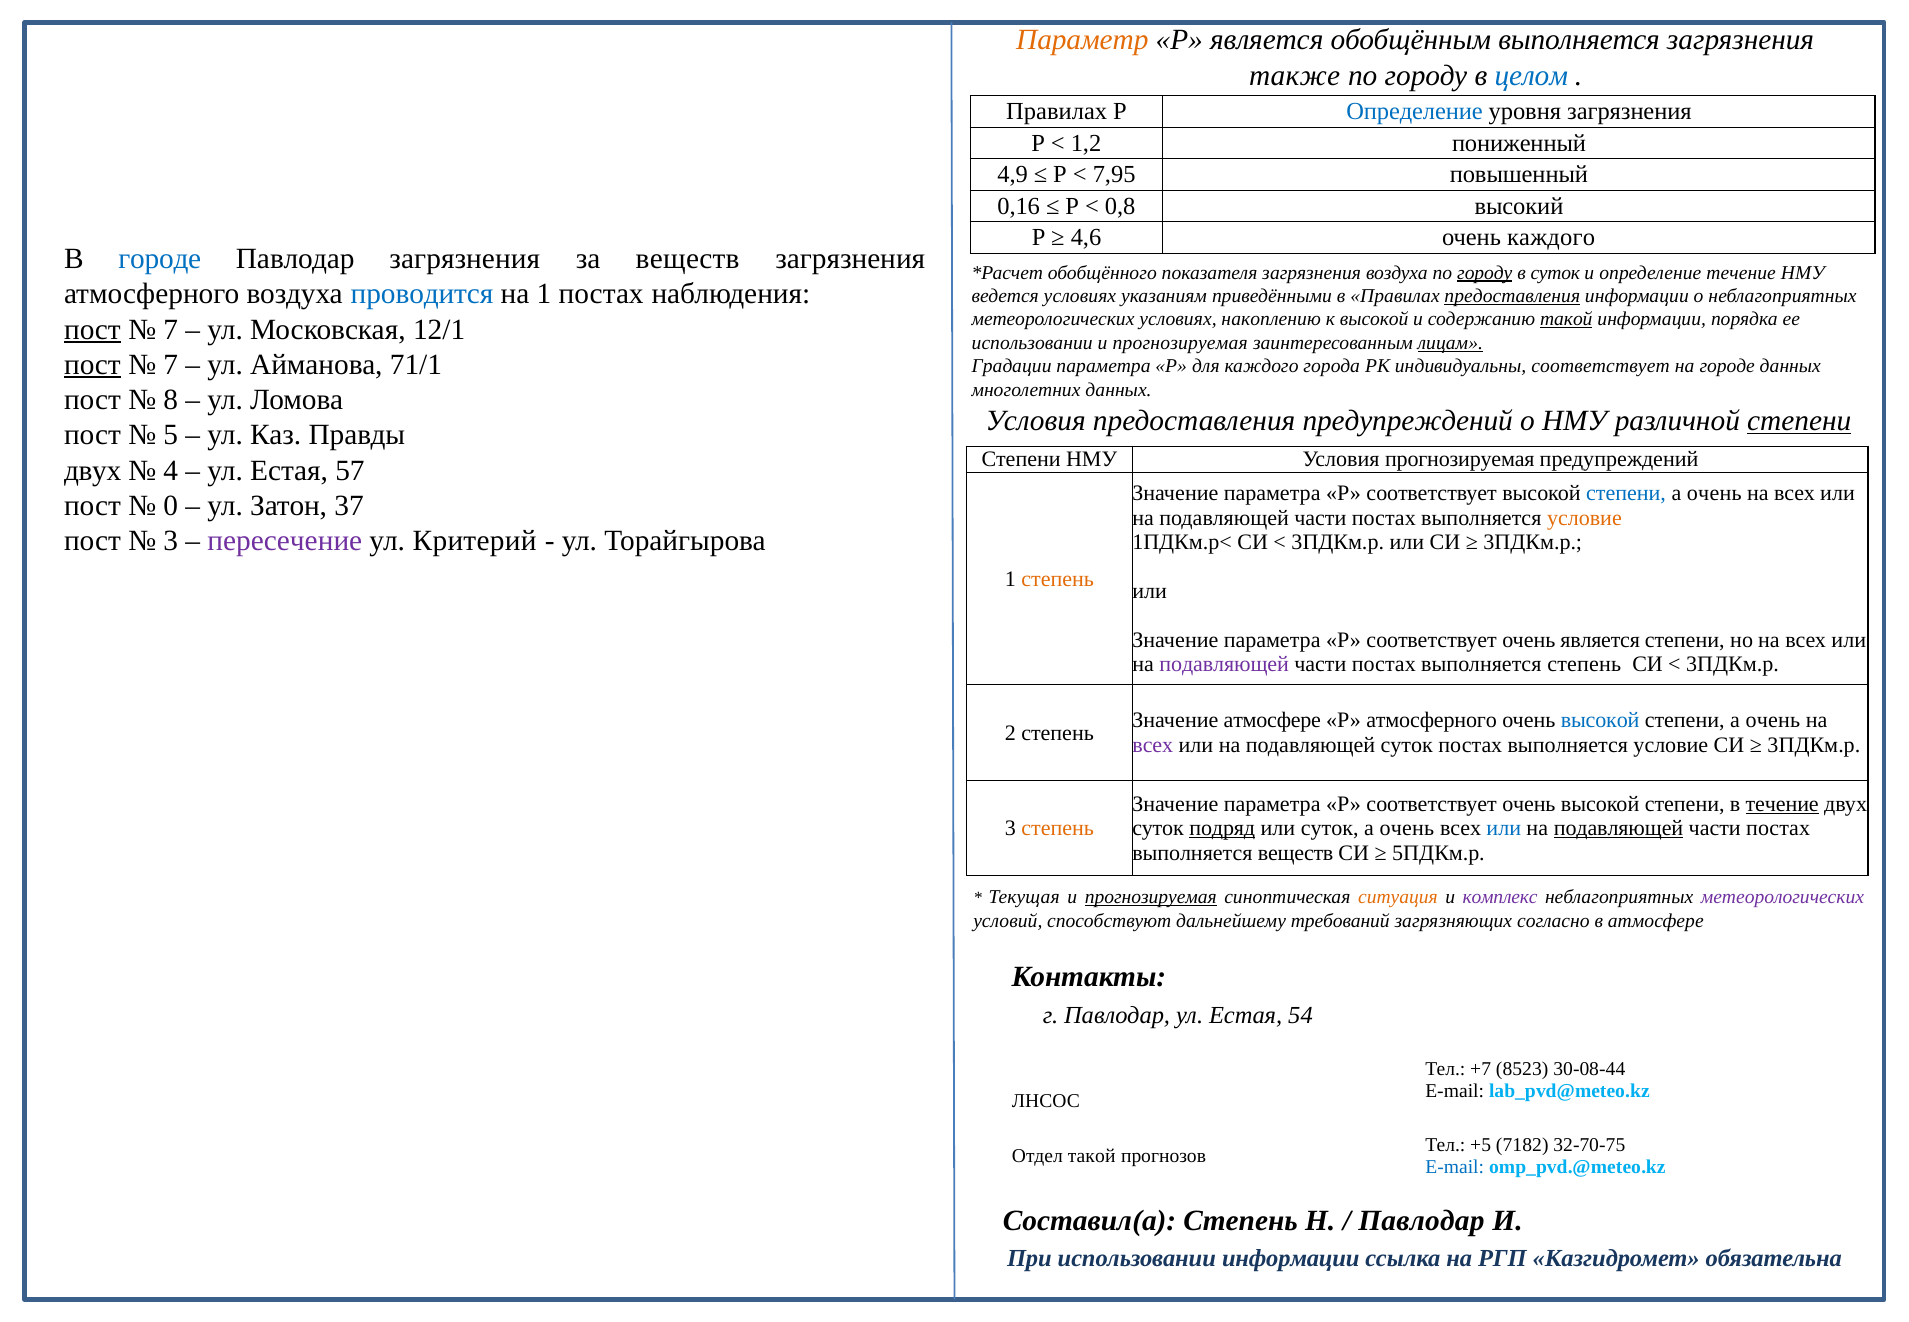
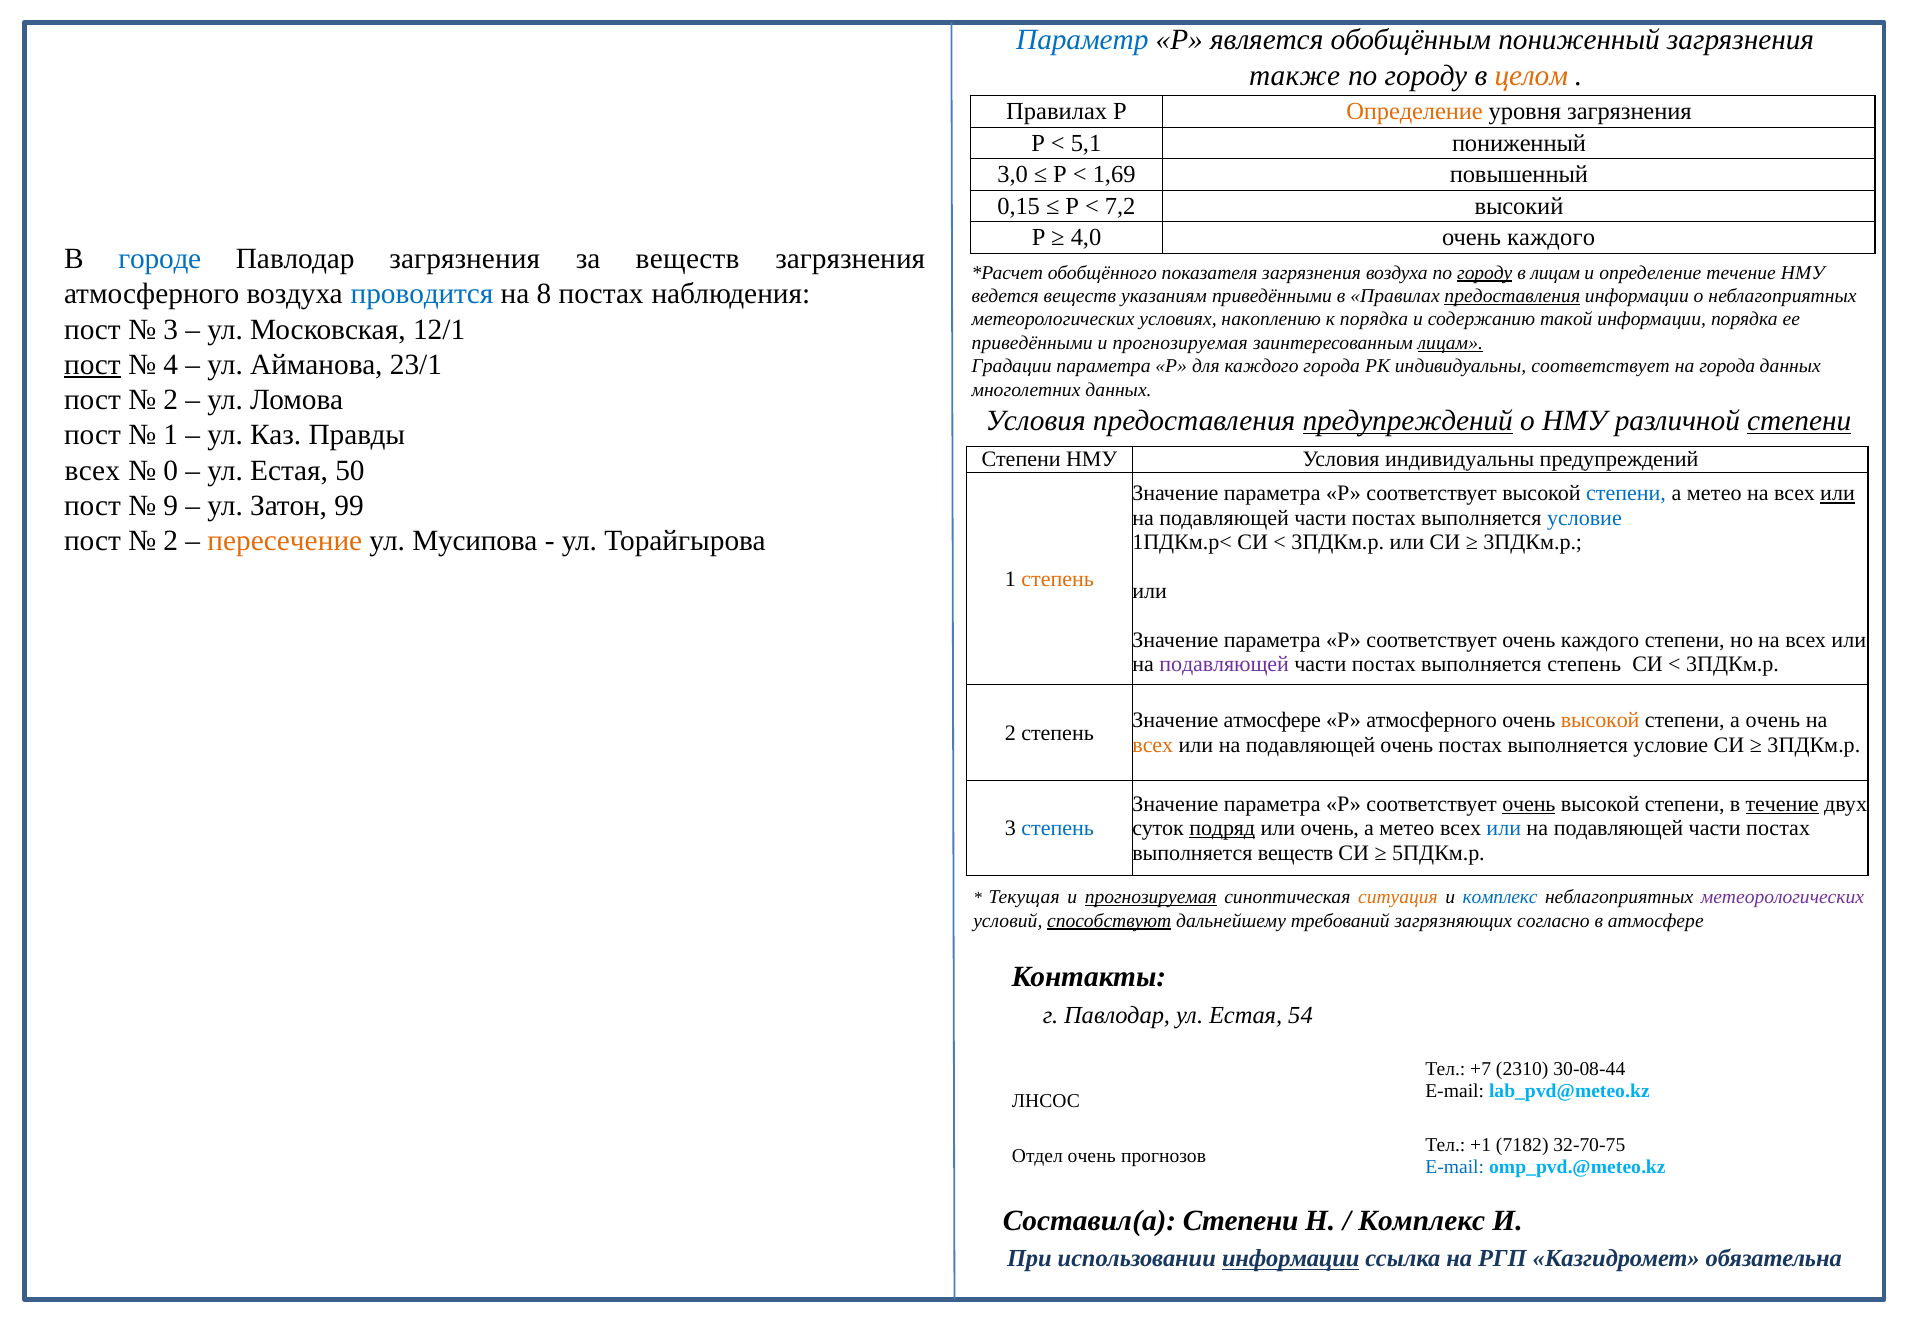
Параметр colour: orange -> blue
обобщённым выполняется: выполняется -> пониженный
целом colour: blue -> orange
Определение at (1414, 111) colour: blue -> orange
1,2: 1,2 -> 5,1
4,9: 4,9 -> 3,0
7,95: 7,95 -> 1,69
0,16: 0,16 -> 0,15
0,8: 0,8 -> 7,2
4,6: 4,6 -> 4,0
в суток: суток -> лицам
на 1: 1 -> 8
ведется условиях: условиях -> веществ
к высокой: высокой -> порядка
такой at (1566, 319) underline: present -> none
пост at (92, 329) underline: present -> none
7 at (171, 329): 7 -> 3
использовании at (1032, 343): использовании -> приведёнными
7 at (171, 365): 7 -> 4
71/1: 71/1 -> 23/1
на городе: городе -> города
8 at (171, 400): 8 -> 2
предупреждений at (1408, 421) underline: none -> present
5 at (171, 435): 5 -> 1
Условия прогнозируемая: прогнозируемая -> индивидуальны
двух at (93, 470): двух -> всех
4: 4 -> 0
57: 57 -> 50
очень at (1714, 493): очень -> метео
или at (1838, 493) underline: none -> present
0: 0 -> 9
37: 37 -> 99
условие at (1584, 518) colour: orange -> blue
3 at (171, 541): 3 -> 2
пересечение colour: purple -> orange
Критерий: Критерий -> Мусипова
соответствует очень является: является -> каждого
высокой at (1600, 720) colour: blue -> orange
всех at (1153, 745) colour: purple -> orange
подавляющей суток: суток -> очень
очень at (1529, 804) underline: none -> present
степень at (1058, 828) colour: orange -> blue
или суток: суток -> очень
очень at (1407, 828): очень -> метео
подавляющей at (1619, 828) underline: present -> none
комплекс at (1500, 897) colour: purple -> blue
способствуют underline: none -> present
8523: 8523 -> 2310
+5: +5 -> +1
Отдел такой: такой -> очень
Составил(а Степень: Степень -> Степени
Павлодар at (1422, 1220): Павлодар -> Комплекс
информации at (1291, 1259) underline: none -> present
